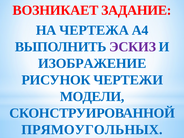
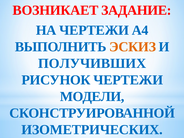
НА ЧЕРТЕЖА: ЧЕРТЕЖА -> ЧЕРТЕЖИ
ЭСКИЗ colour: purple -> orange
ИЗОБРАЖЕНИЕ: ИЗОБРАЖЕНИЕ -> ПОЛУЧИВШИХ
ПРЯМОУГОЛЬНЫХ: ПРЯМОУГОЛЬНЫХ -> ИЗОМЕТРИЧЕСКИХ
